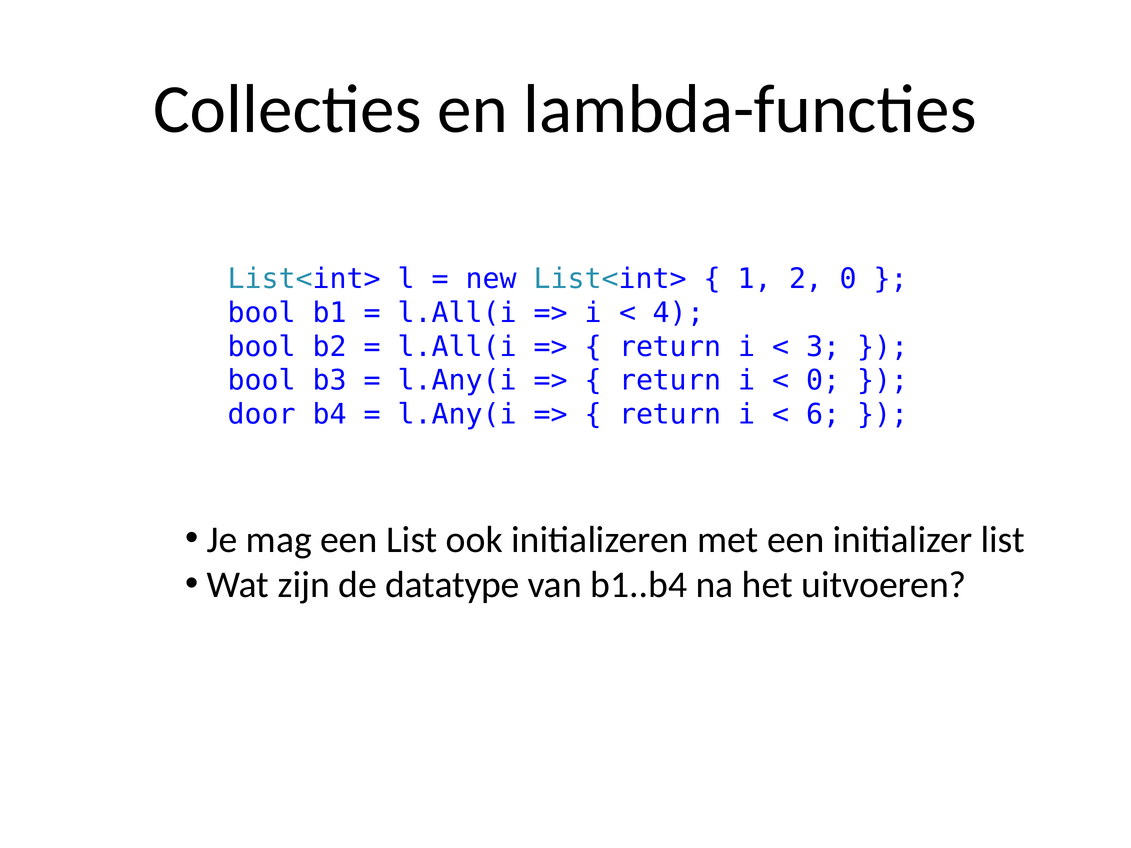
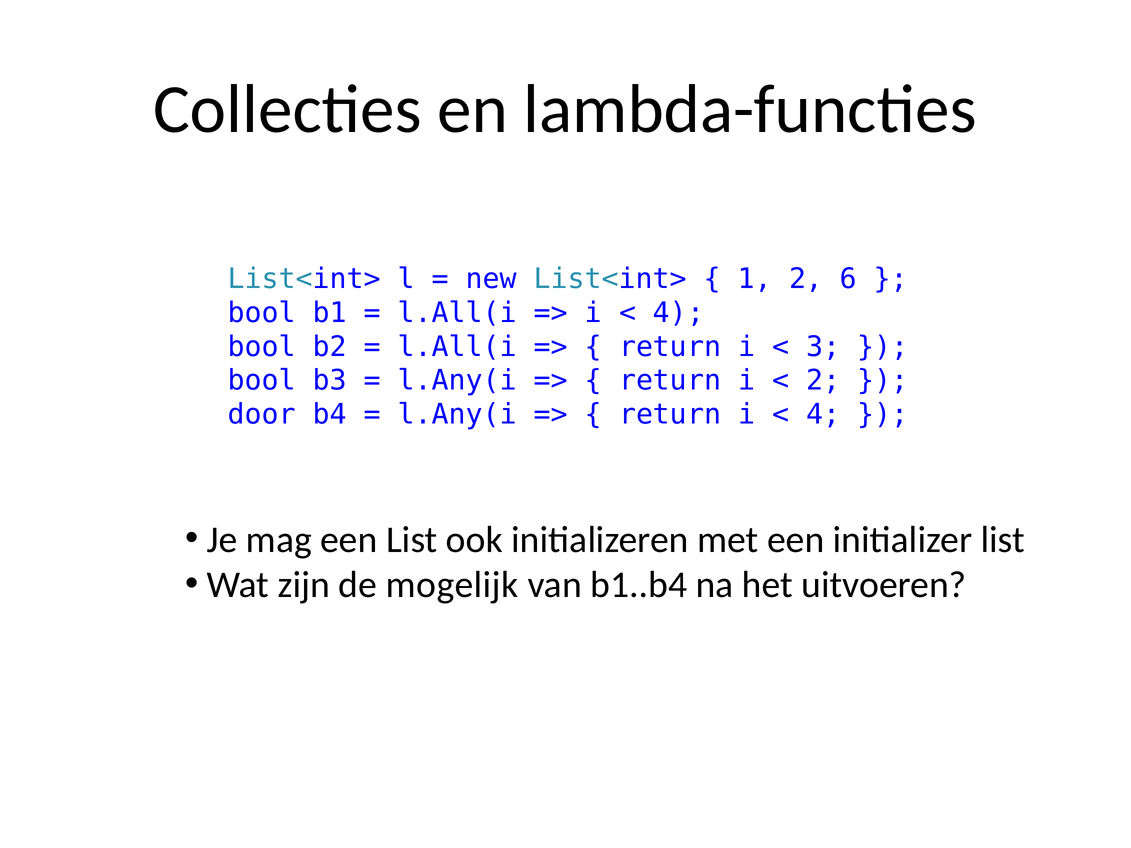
2 0: 0 -> 6
0 at (823, 381): 0 -> 2
6 at (823, 415): 6 -> 4
datatype: datatype -> mogelijk
